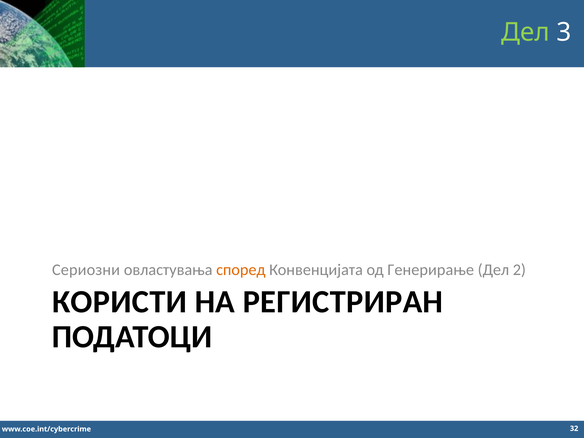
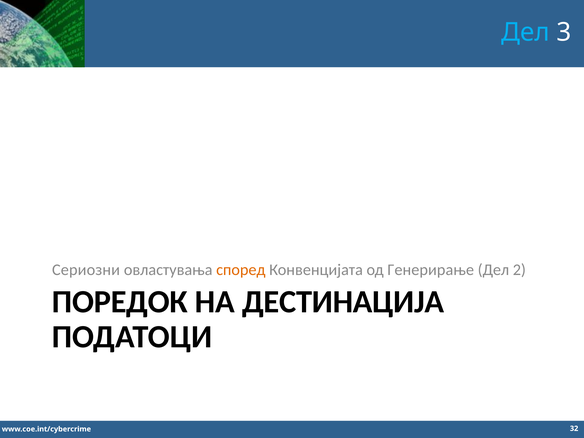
Дел at (525, 32) colour: light green -> light blue
КОРИСТИ: КОРИСТИ -> ПОРЕДОК
РЕГИСТРИРАН: РЕГИСТРИРАН -> ДЕСТИНАЦИЈА
